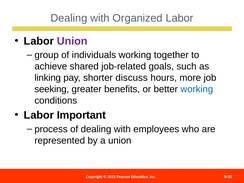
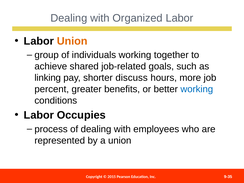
Union at (72, 41) colour: purple -> orange
seeking: seeking -> percent
Important: Important -> Occupies
